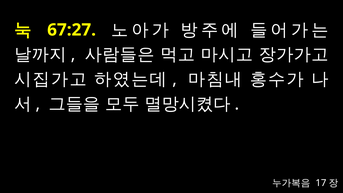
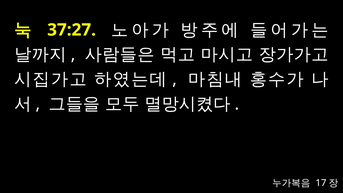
67:27: 67:27 -> 37:27
